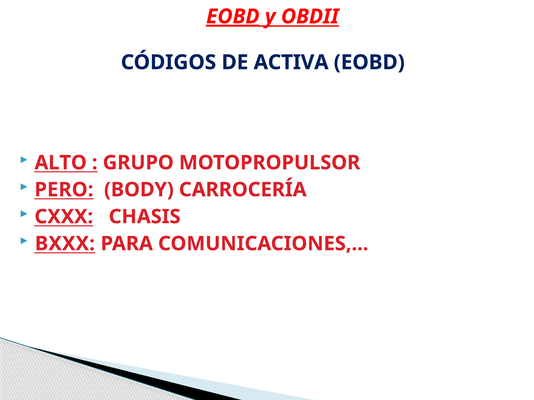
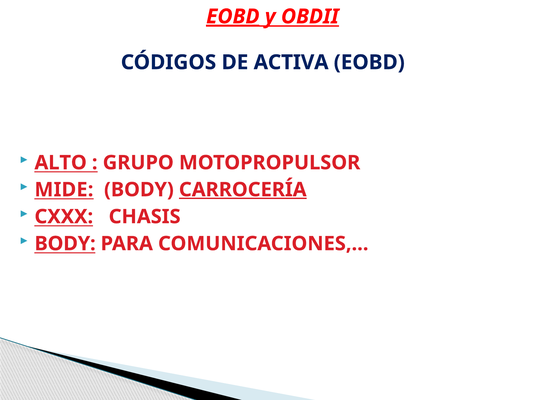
PERO: PERO -> MIDE
CARROCERÍA underline: none -> present
BXXX at (65, 244): BXXX -> BODY
